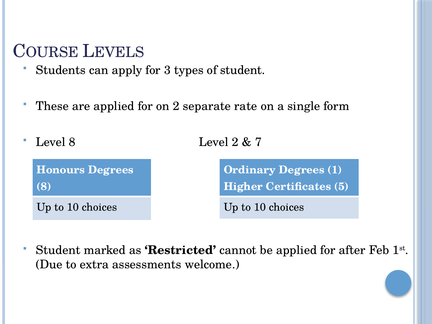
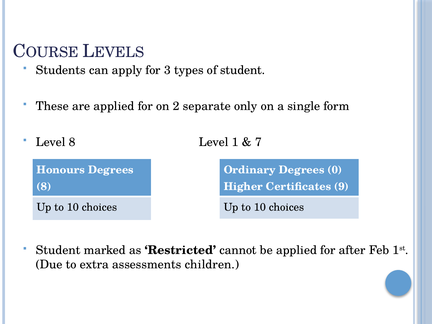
rate: rate -> only
Level 2: 2 -> 1
1: 1 -> 0
5: 5 -> 9
welcome: welcome -> children
